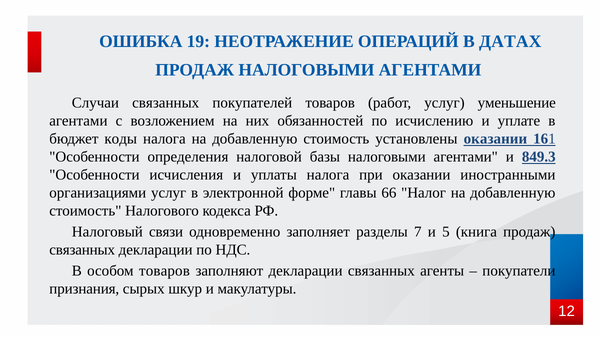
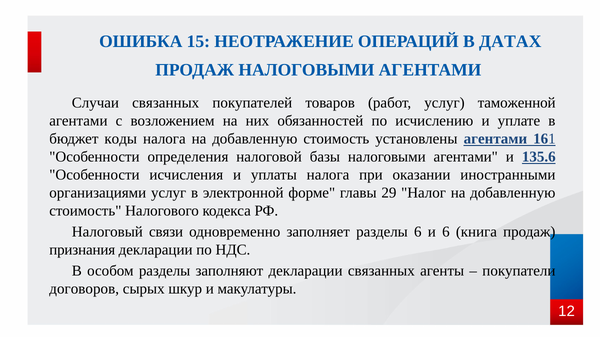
19: 19 -> 15
уменьшение: уменьшение -> таможенной
установлены оказании: оказании -> агентами
849.3: 849.3 -> 135.6
66: 66 -> 29
разделы 7: 7 -> 6
и 5: 5 -> 6
связанных at (82, 250): связанных -> признания
особом товаров: товаров -> разделы
признания: признания -> договоров
